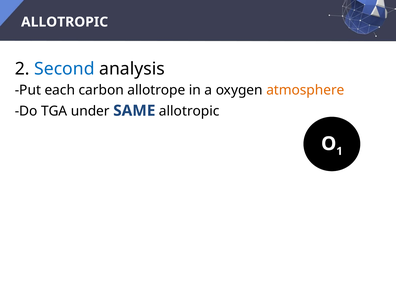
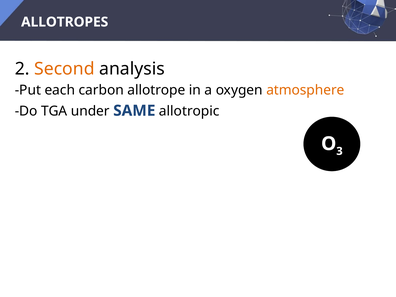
ALLOTROPIC at (65, 22): ALLOTROPIC -> ALLOTROPES
Second colour: blue -> orange
1: 1 -> 3
